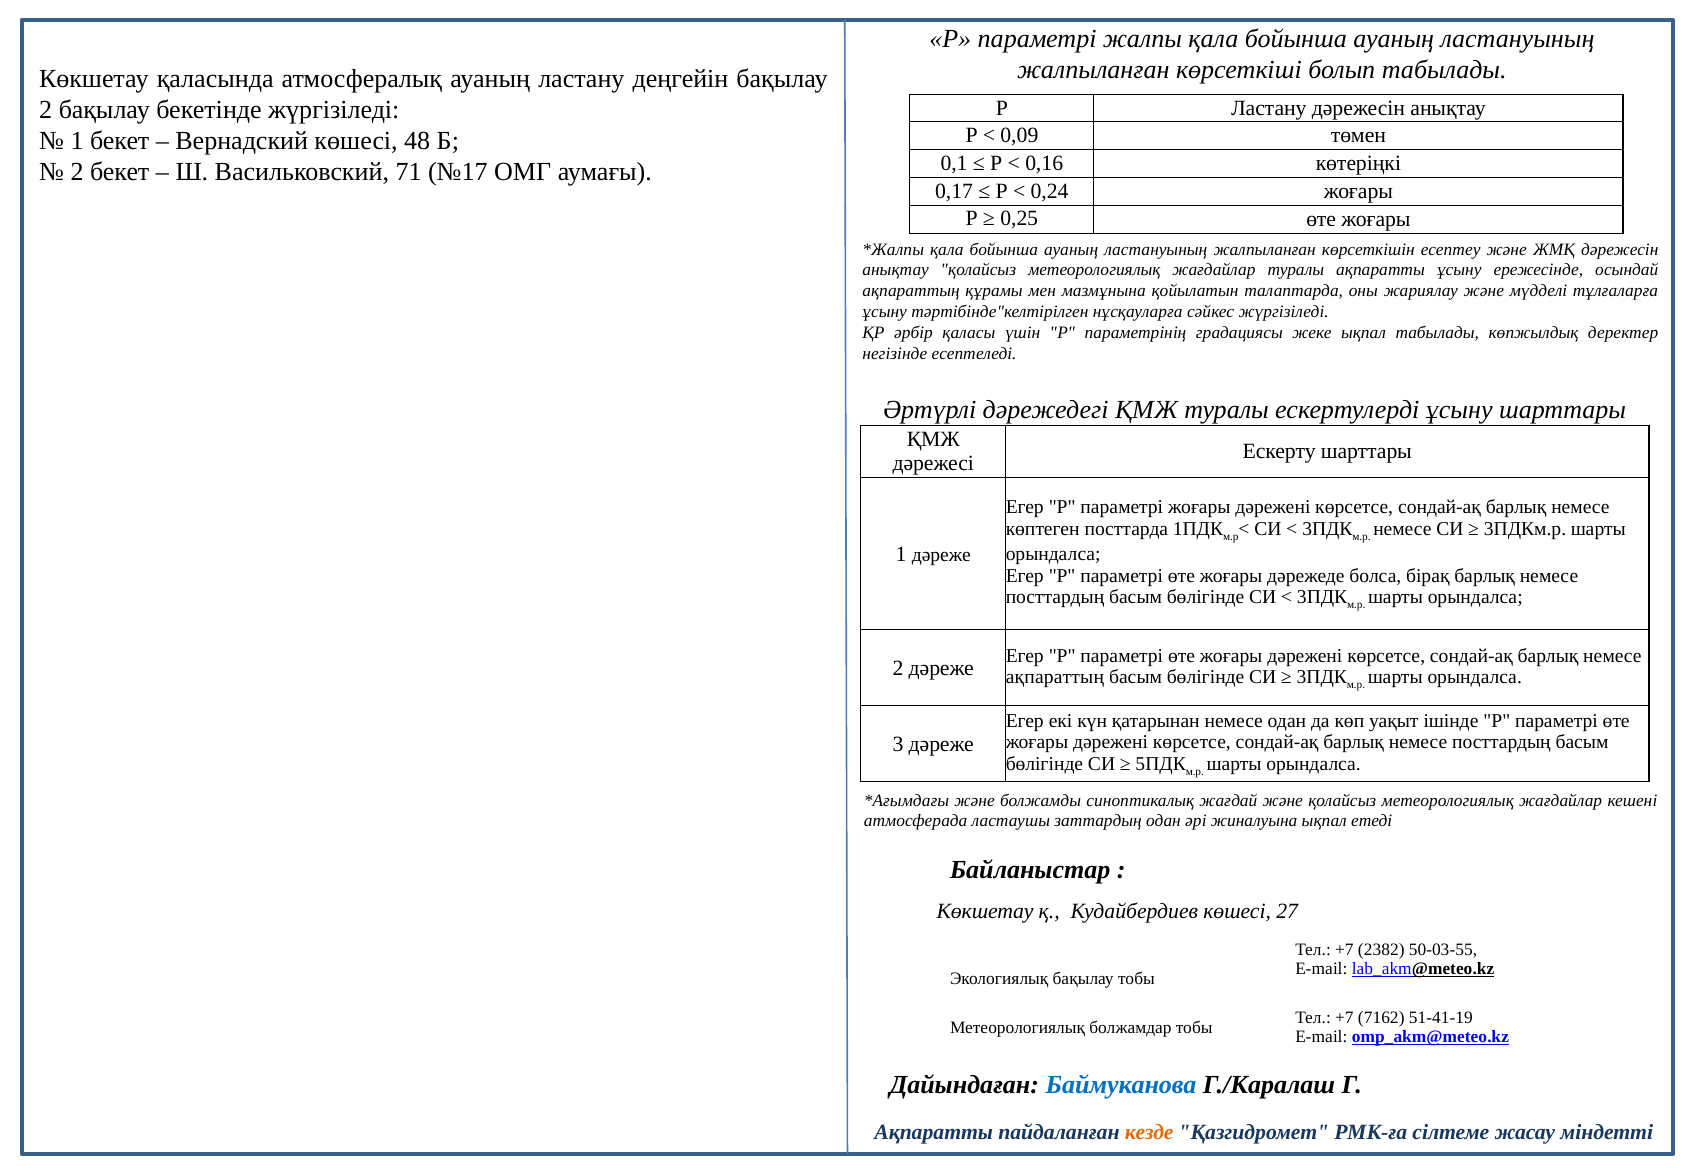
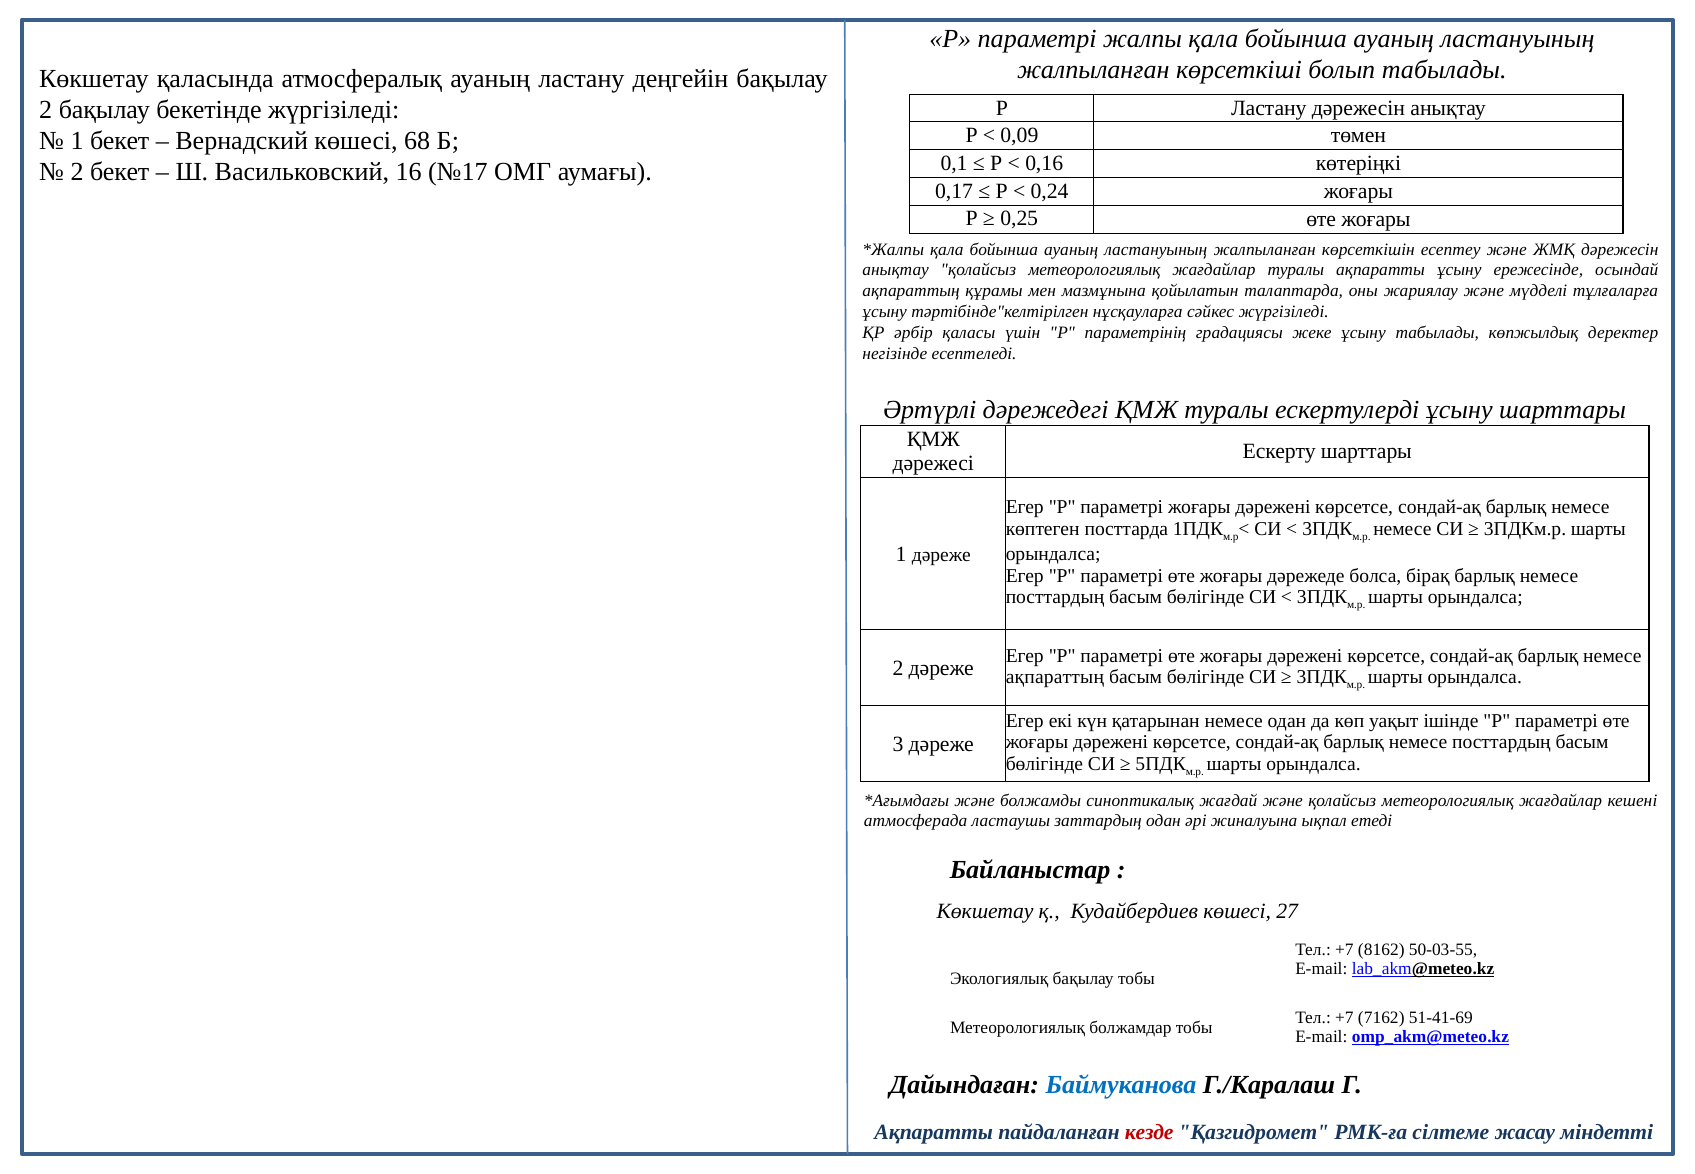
48: 48 -> 68
71: 71 -> 16
жеке ықпал: ықпал -> ұсыну
2382: 2382 -> 8162
51-41-19: 51-41-19 -> 51-41-69
кезде colour: orange -> red
